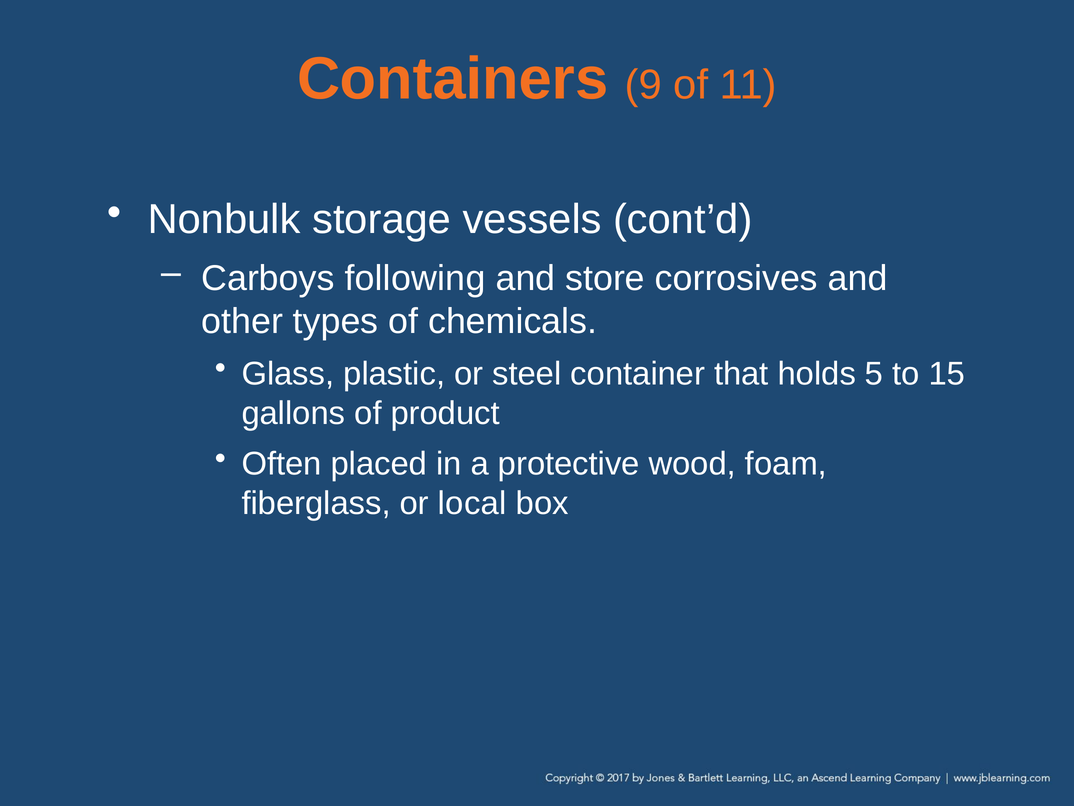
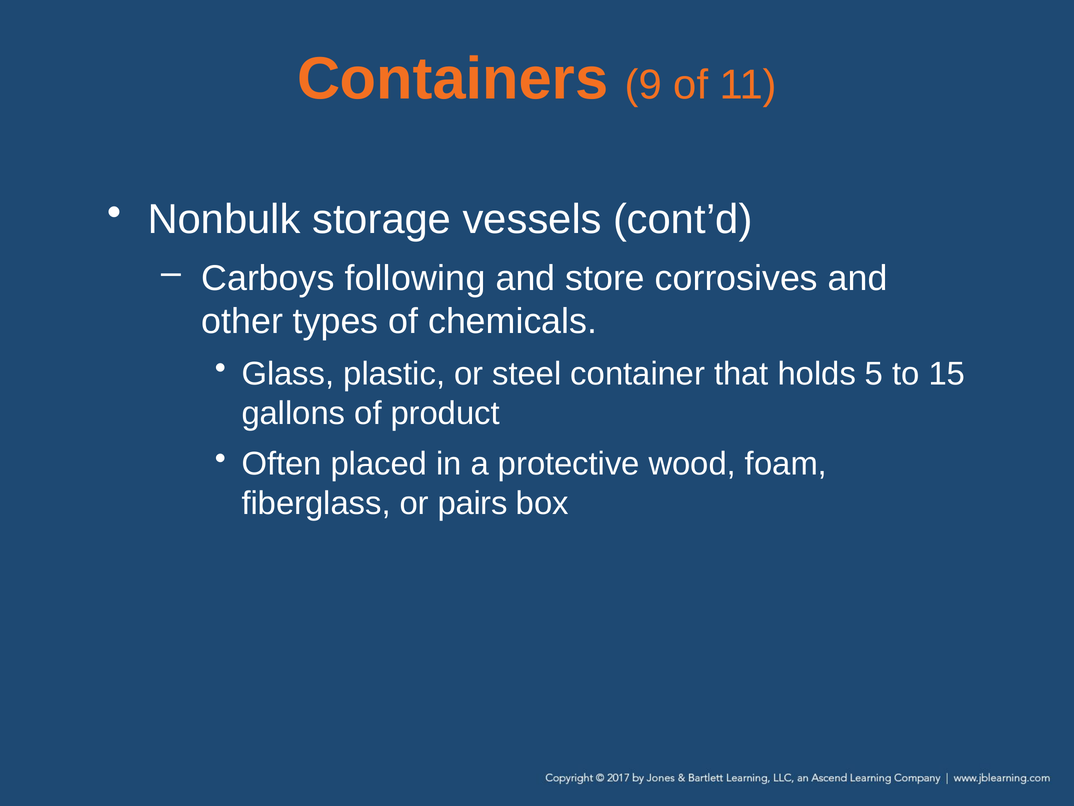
local: local -> pairs
